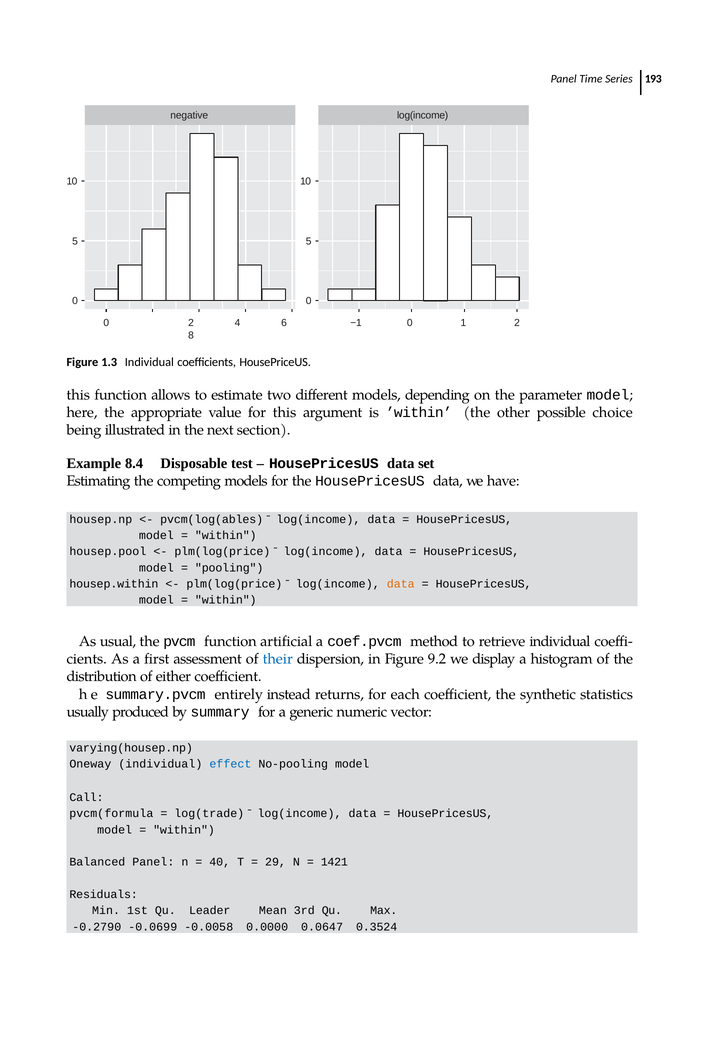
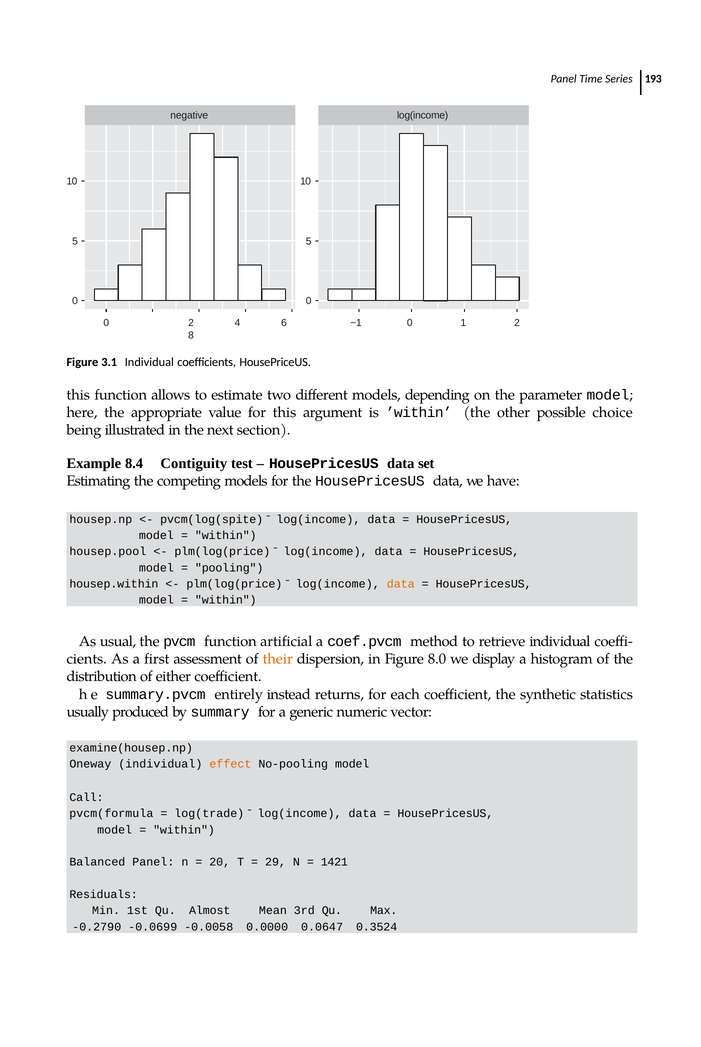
1.3: 1.3 -> 3.1
Disposable: Disposable -> Contiguity
pvcm(log(ables: pvcm(log(ables -> pvcm(log(spite
their colour: blue -> orange
9.2: 9.2 -> 8.0
varying(housep.np: varying(housep.np -> examine(housep.np
effect colour: blue -> orange
40: 40 -> 20
Leader: Leader -> Almost
